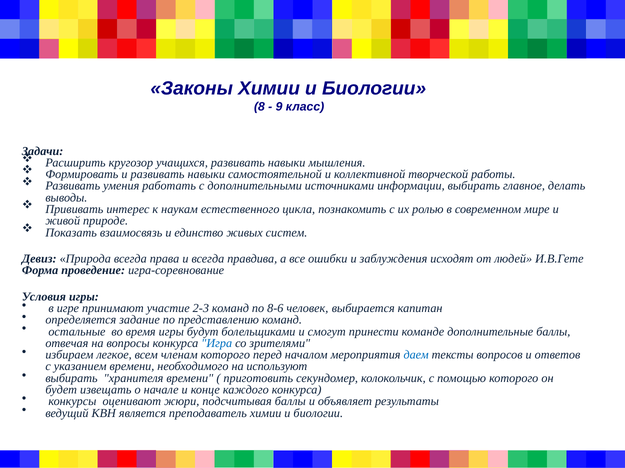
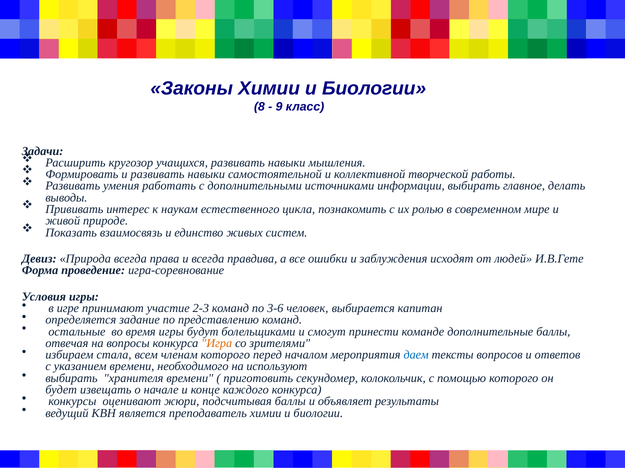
8-6: 8-6 -> 3-6
Игра colour: blue -> orange
легкое: легкое -> стала
